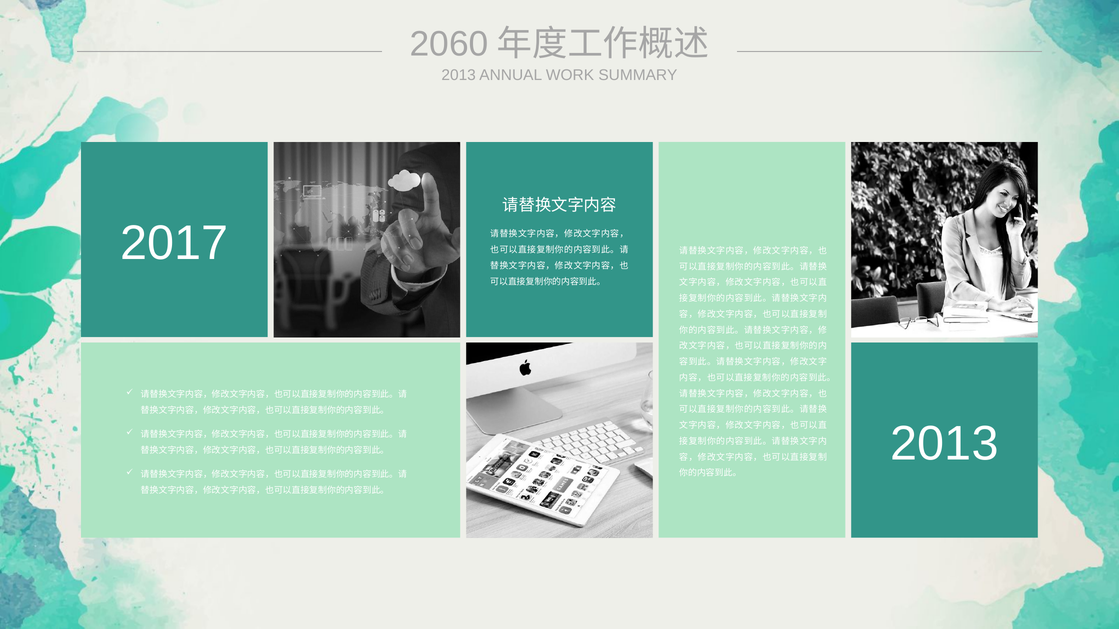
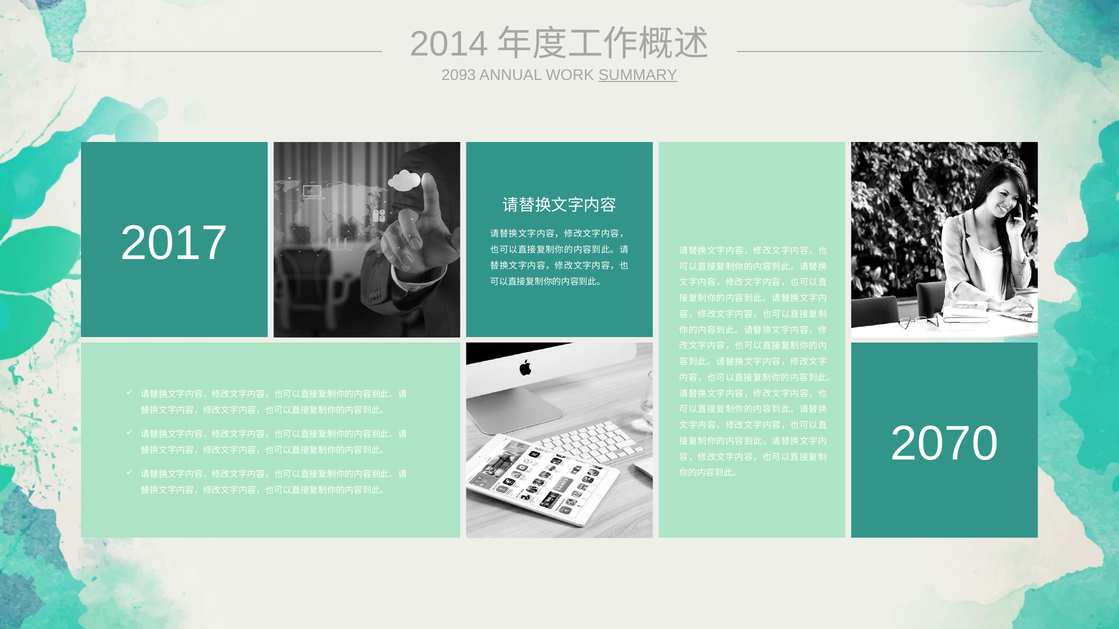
2060: 2060 -> 2014
2013 at (459, 75): 2013 -> 2093
SUMMARY underline: none -> present
2013 at (944, 444): 2013 -> 2070
